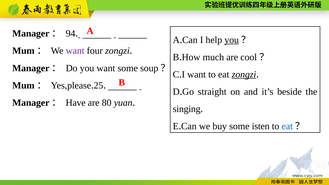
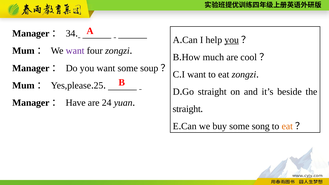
94: 94 -> 34
zongzi at (244, 74) underline: present -> none
80: 80 -> 24
singing at (187, 109): singing -> straight
isten: isten -> song
eat at (287, 126) colour: blue -> orange
